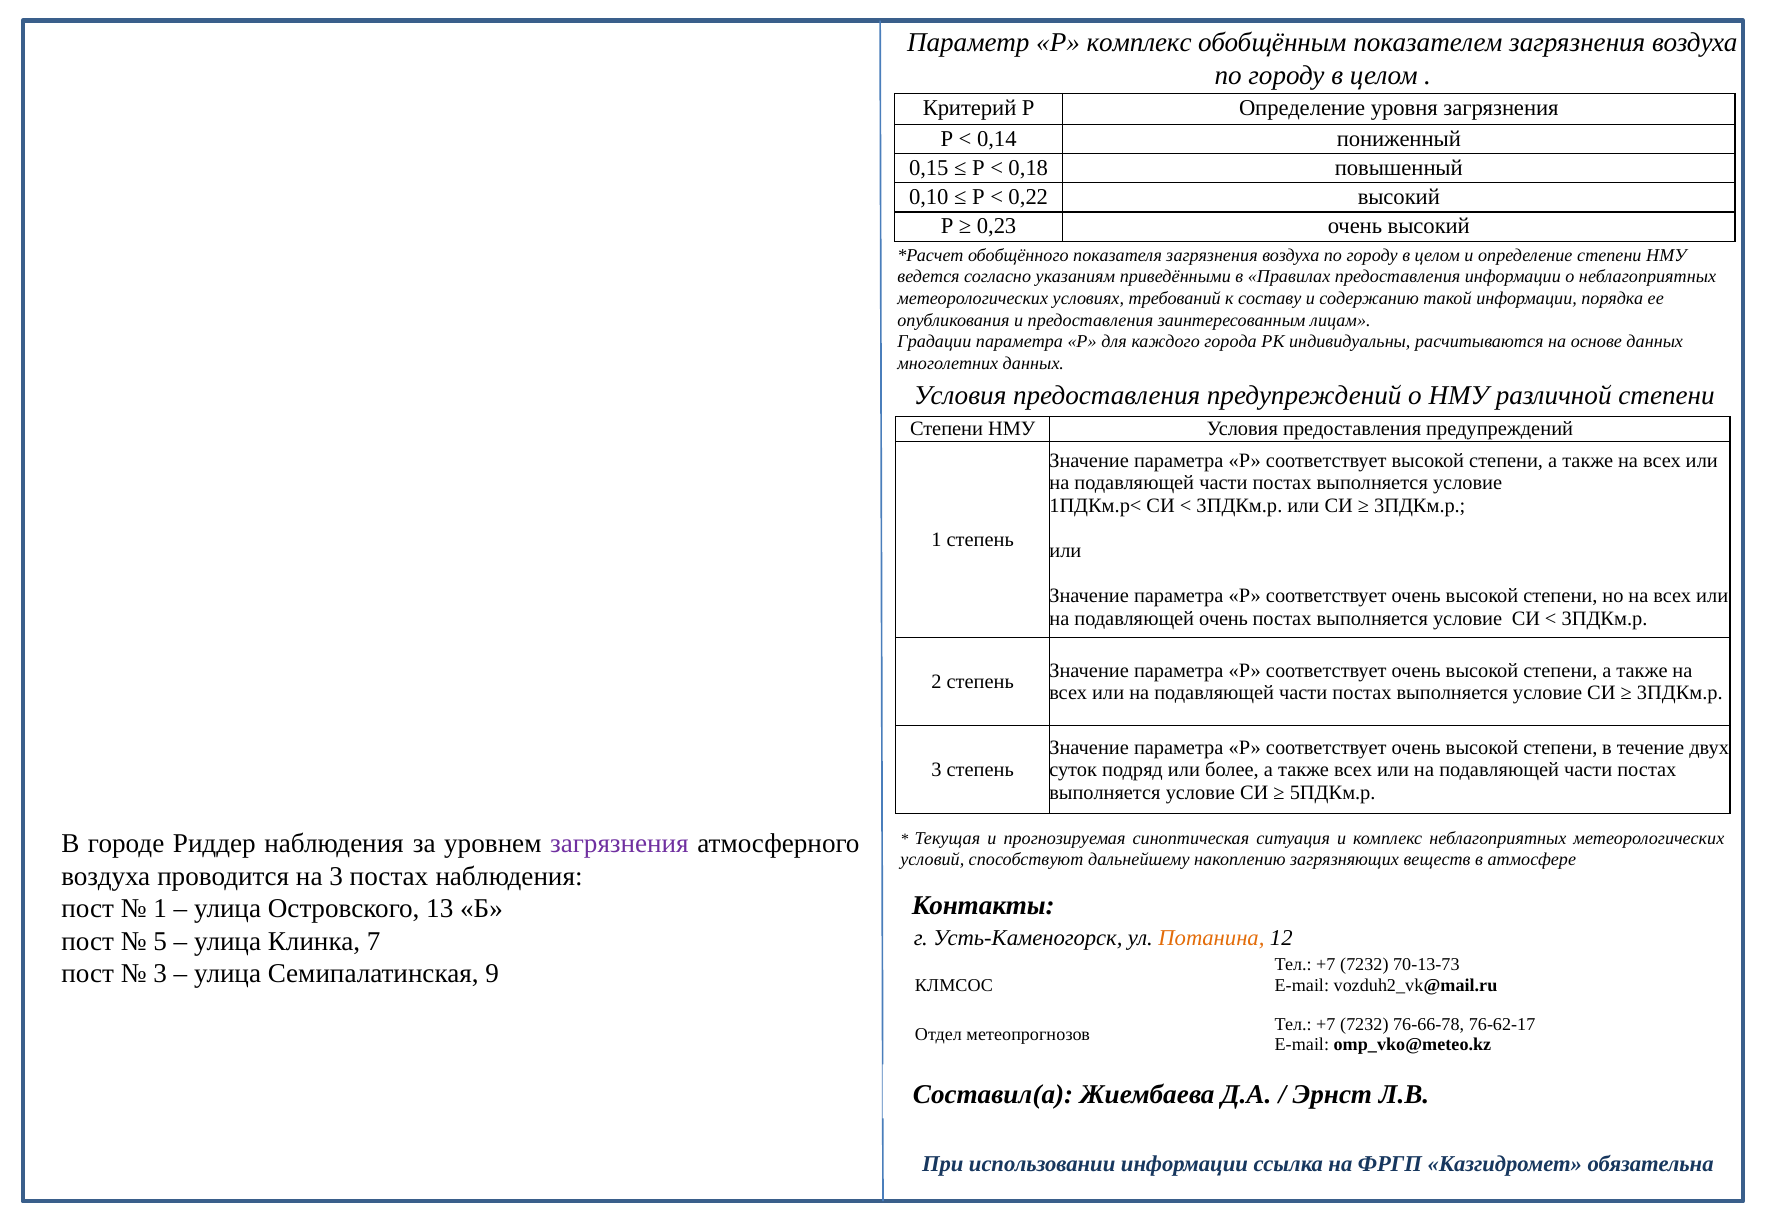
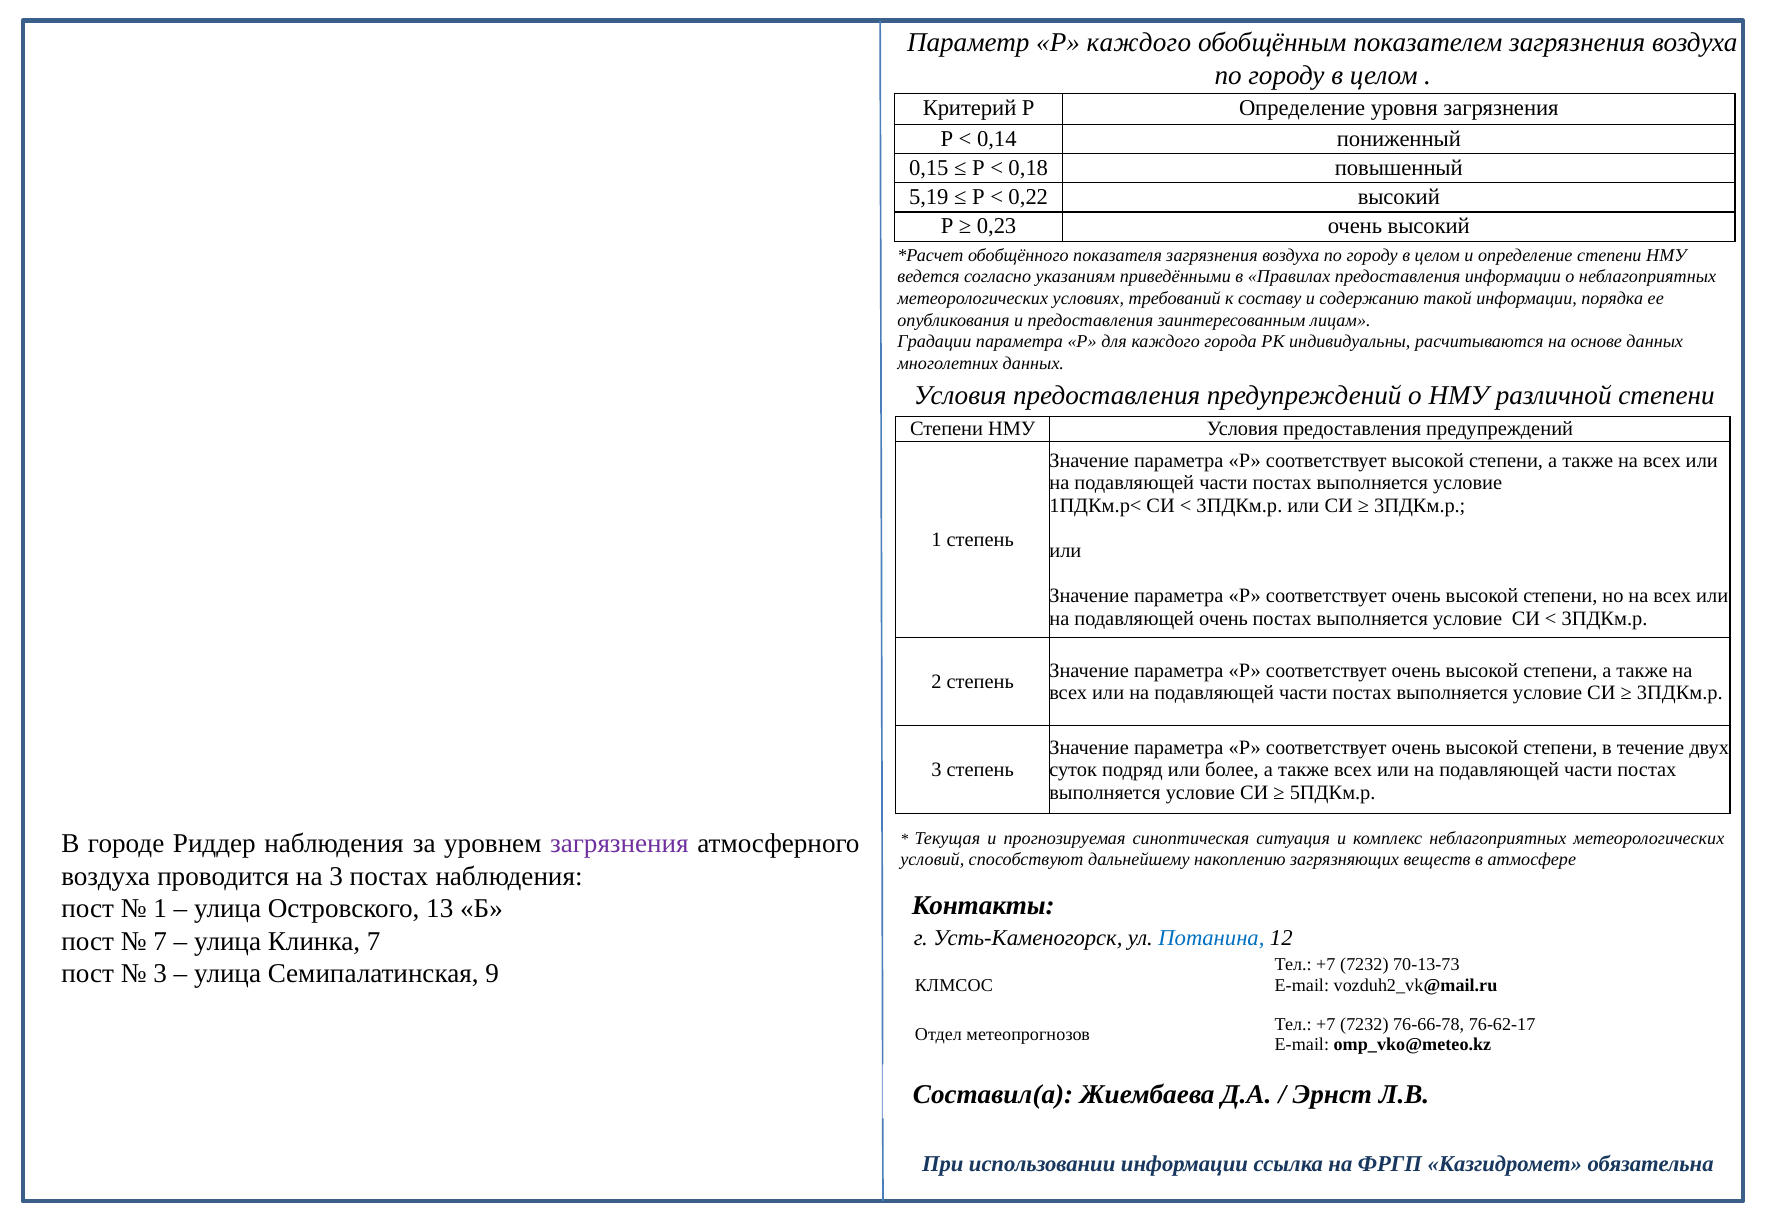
Р комплекс: комплекс -> каждого
0,10: 0,10 -> 5,19
Потанина colour: orange -> blue
5 at (160, 942): 5 -> 7
